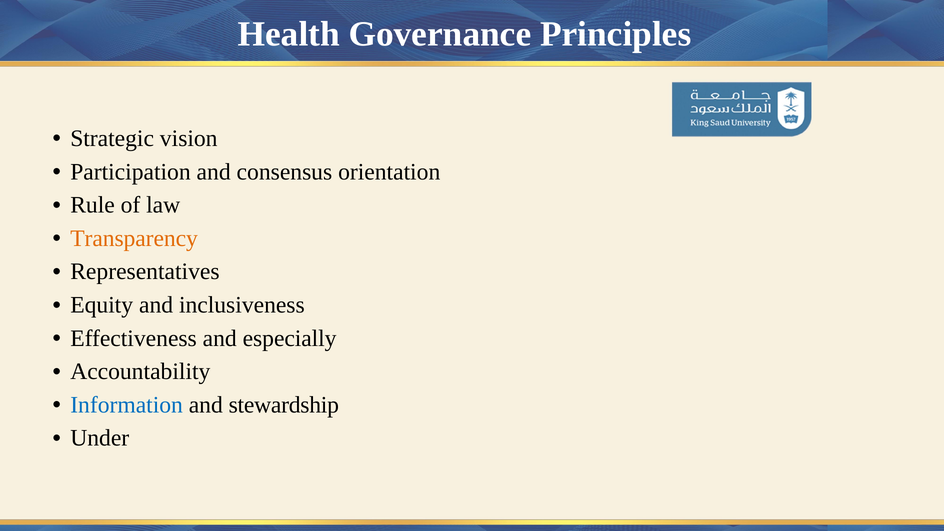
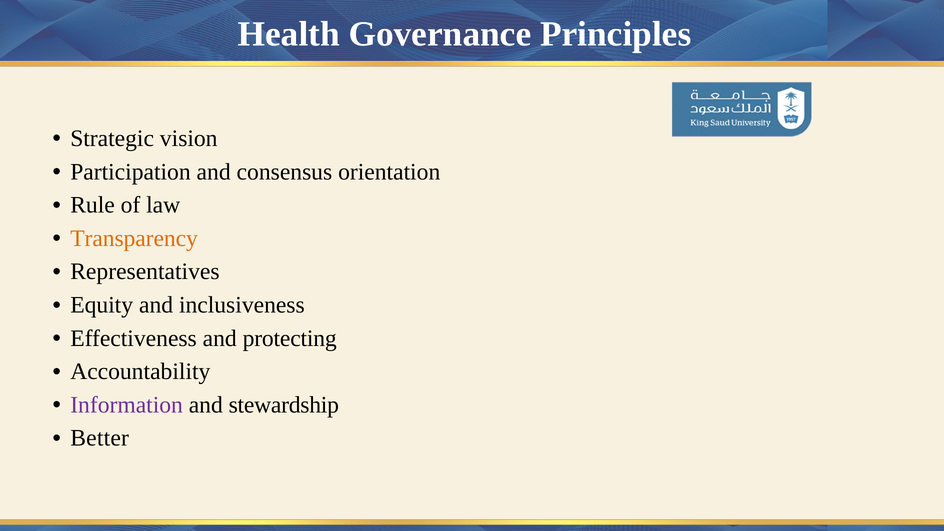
especially: especially -> protecting
Information colour: blue -> purple
Under: Under -> Better
